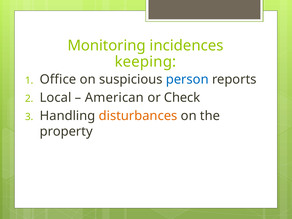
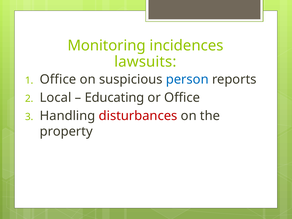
keeping: keeping -> lawsuits
American: American -> Educating
or Check: Check -> Office
disturbances colour: orange -> red
